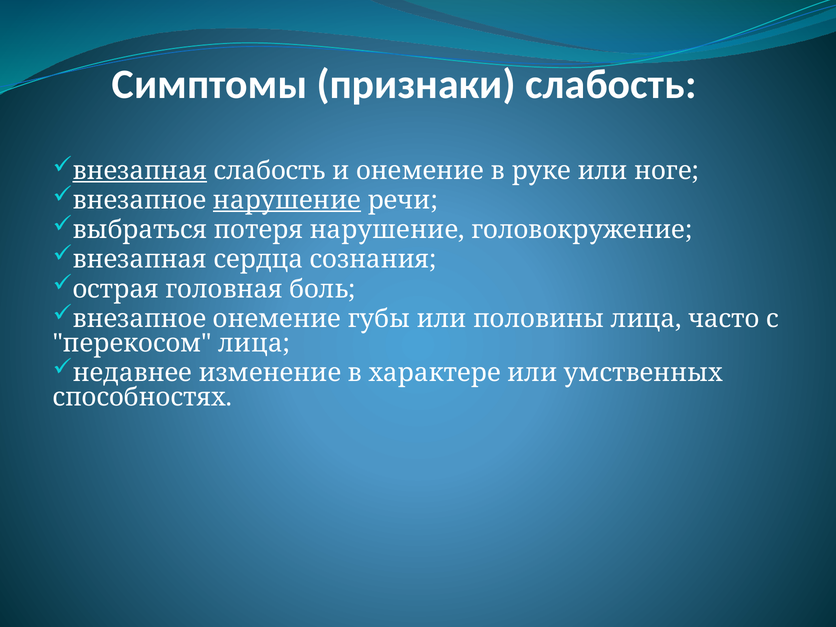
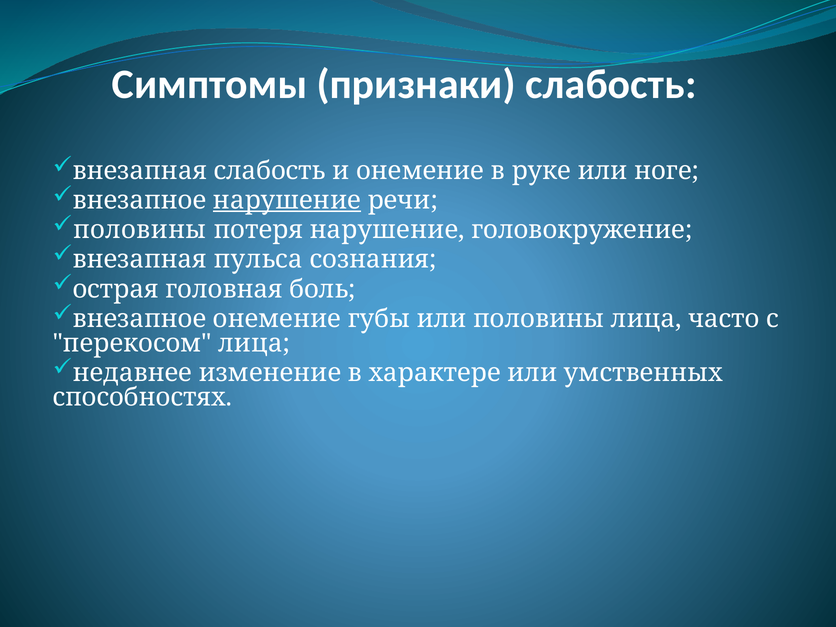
внезапная at (140, 171) underline: present -> none
выбраться at (140, 230): выбраться -> половины
сердца: сердца -> пульса
